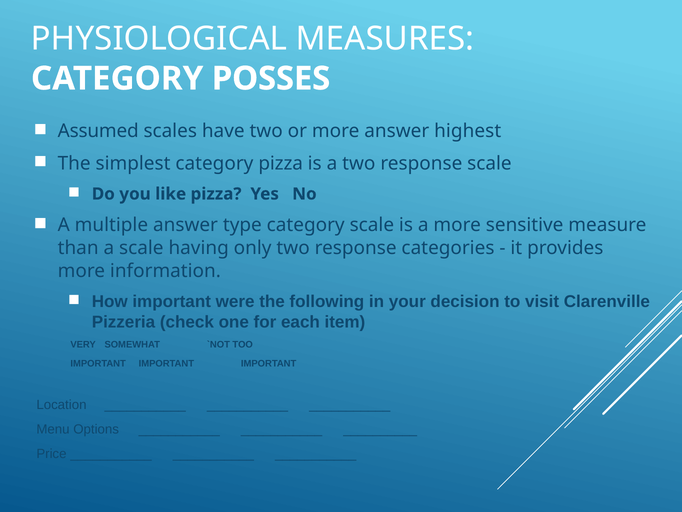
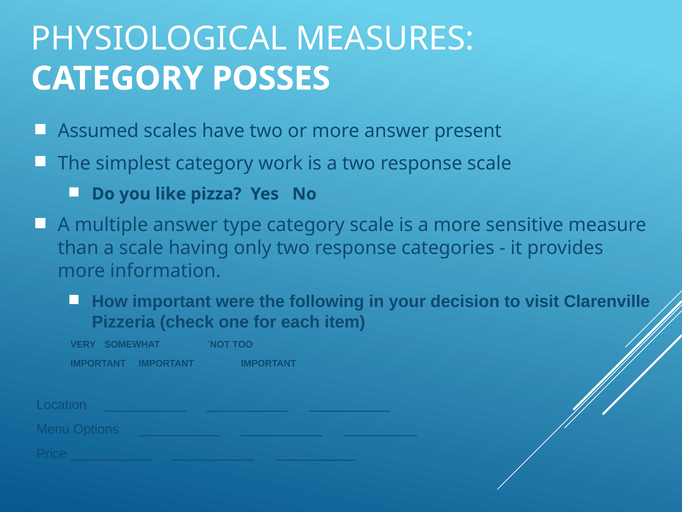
highest: highest -> present
category pizza: pizza -> work
